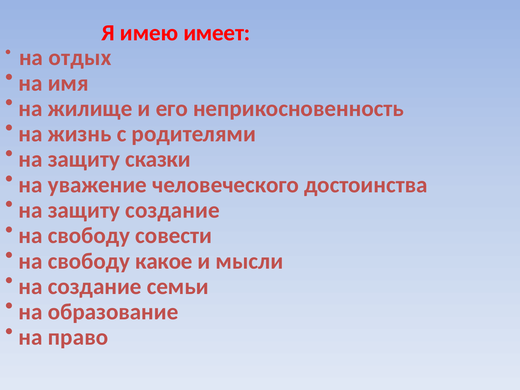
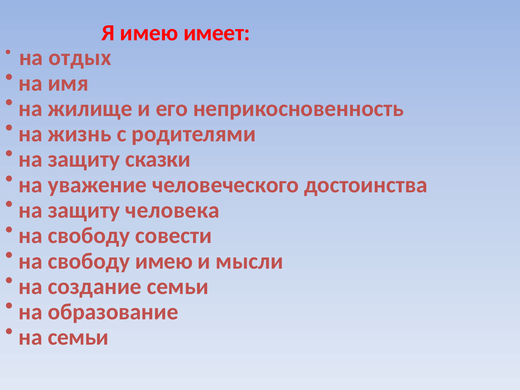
защиту создание: создание -> человека
свободу какое: какое -> имею
на право: право -> семьи
